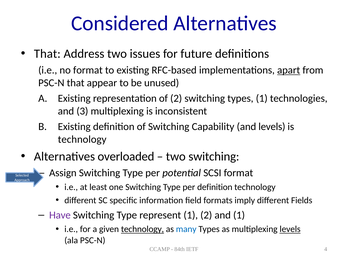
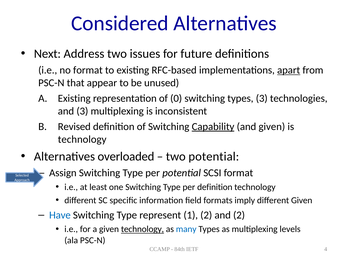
That at (47, 54): That -> Next
of 2: 2 -> 0
types 1: 1 -> 3
Existing at (74, 127): Existing -> Revised
Capability underline: none -> present
and levels: levels -> given
two switching: switching -> potential
different Fields: Fields -> Given
Have colour: purple -> blue
and 1: 1 -> 2
levels at (290, 229) underline: present -> none
